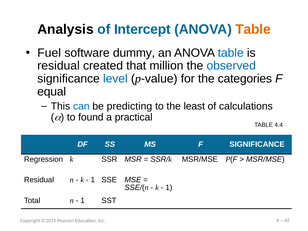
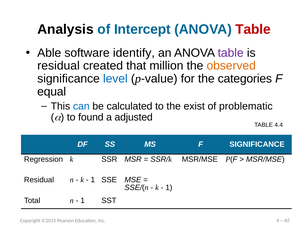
Table at (253, 29) colour: orange -> red
Fuel: Fuel -> Able
dummy: dummy -> identify
table at (231, 53) colour: blue -> purple
observed colour: blue -> orange
predicting: predicting -> calculated
least: least -> exist
calculations: calculations -> problematic
practical: practical -> adjusted
